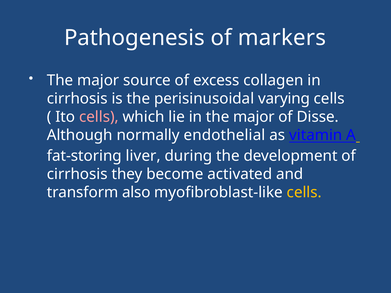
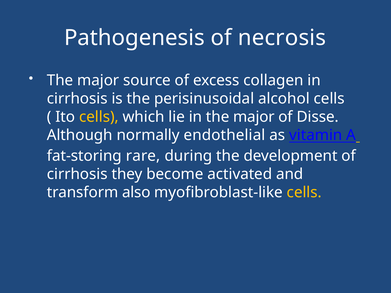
markers: markers -> necrosis
varying: varying -> alcohol
cells at (99, 117) colour: pink -> yellow
liver: liver -> rare
